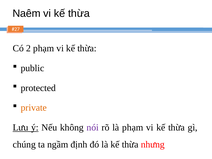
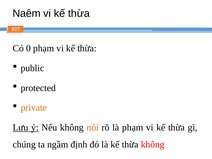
2: 2 -> 0
nói colour: purple -> orange
thừa nhưng: nhưng -> không
